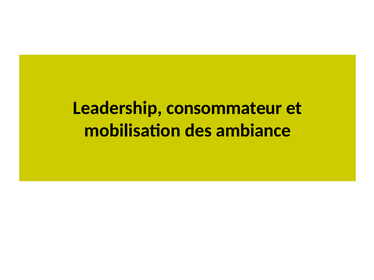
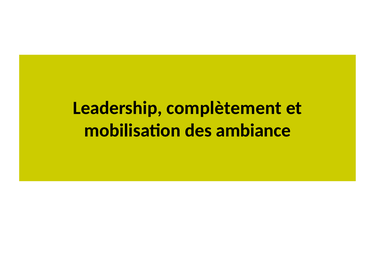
consommateur: consommateur -> complètement
